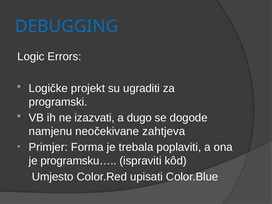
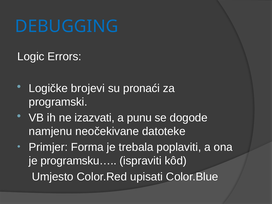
projekt: projekt -> brojevi
ugraditi: ugraditi -> pronaći
dugo: dugo -> punu
zahtjeva: zahtjeva -> datoteke
